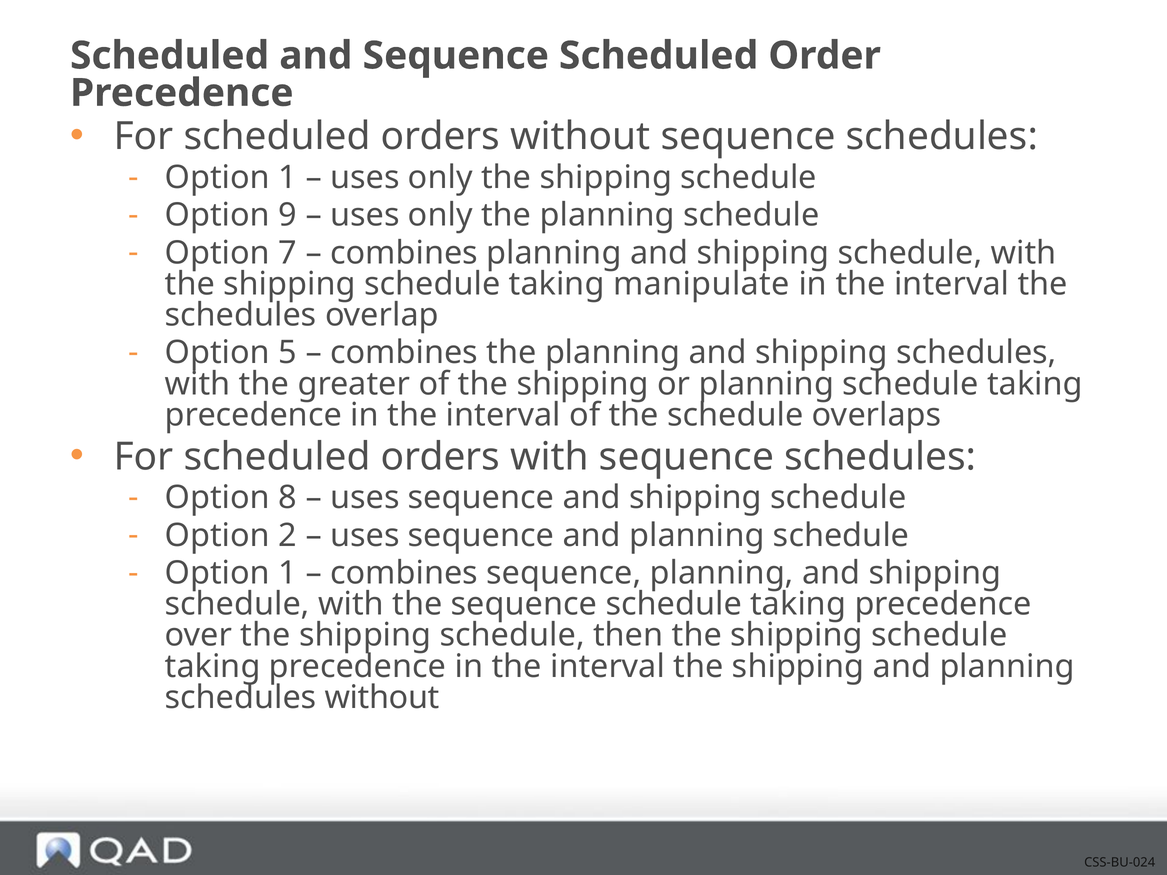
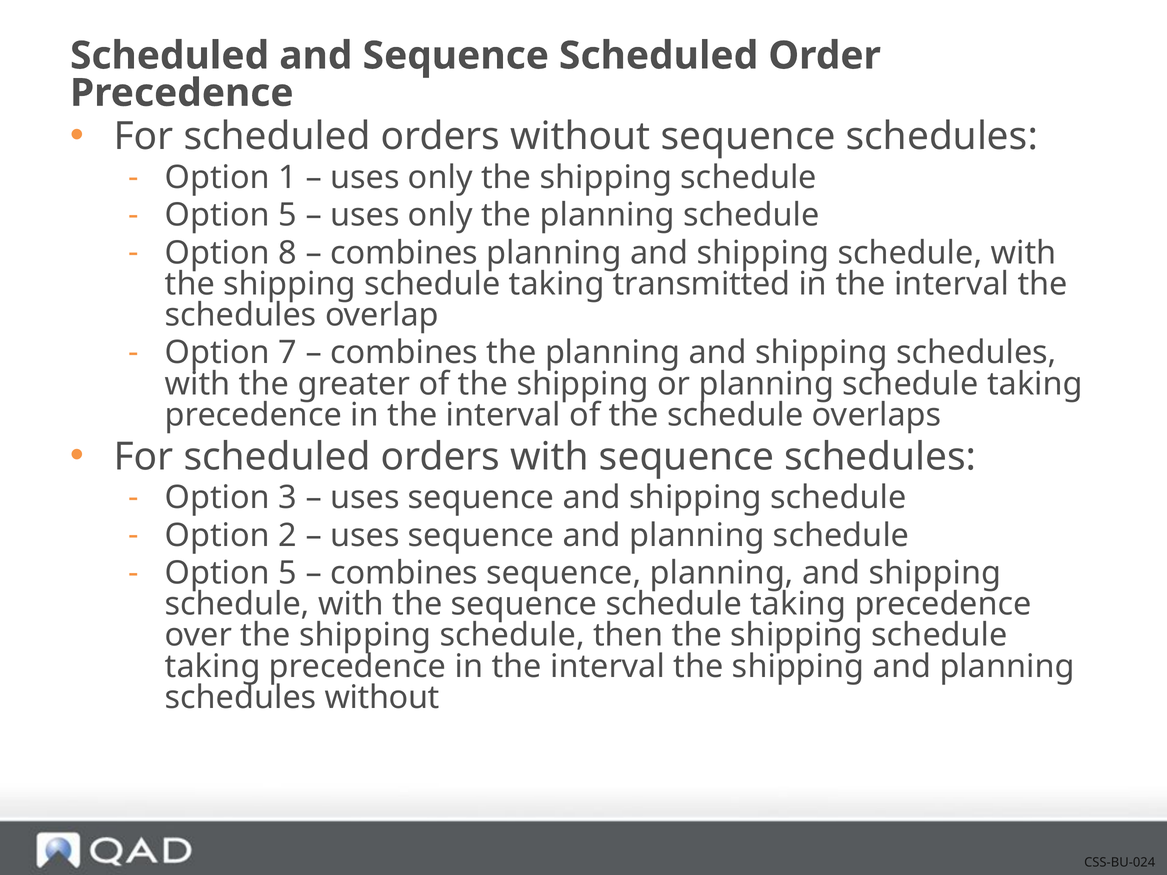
9 at (288, 215): 9 -> 5
7: 7 -> 8
manipulate: manipulate -> transmitted
5: 5 -> 7
8: 8 -> 3
1 at (288, 573): 1 -> 5
